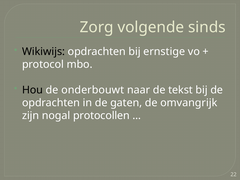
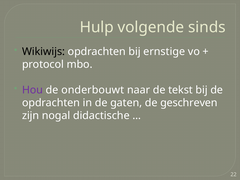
Zorg: Zorg -> Hulp
Hou colour: black -> purple
omvangrijk: omvangrijk -> geschreven
protocollen: protocollen -> didactische
